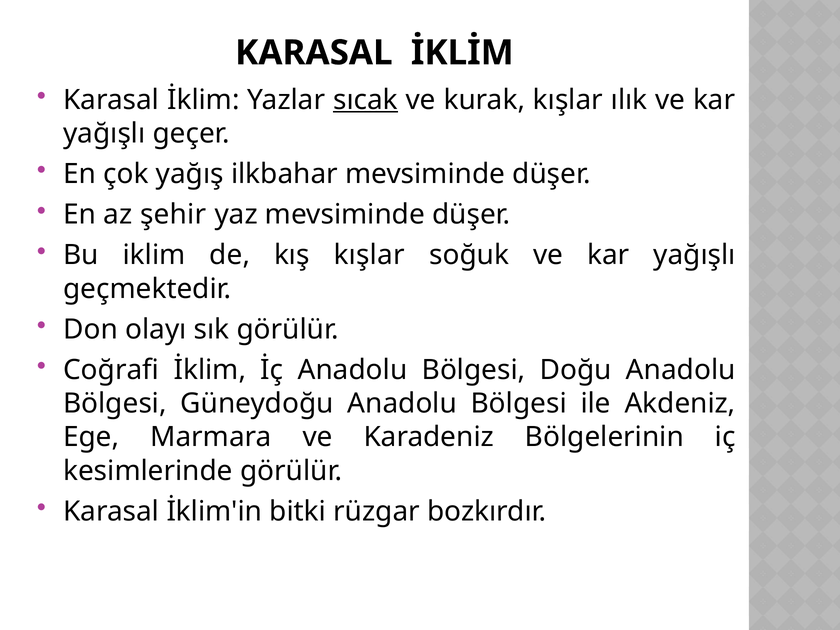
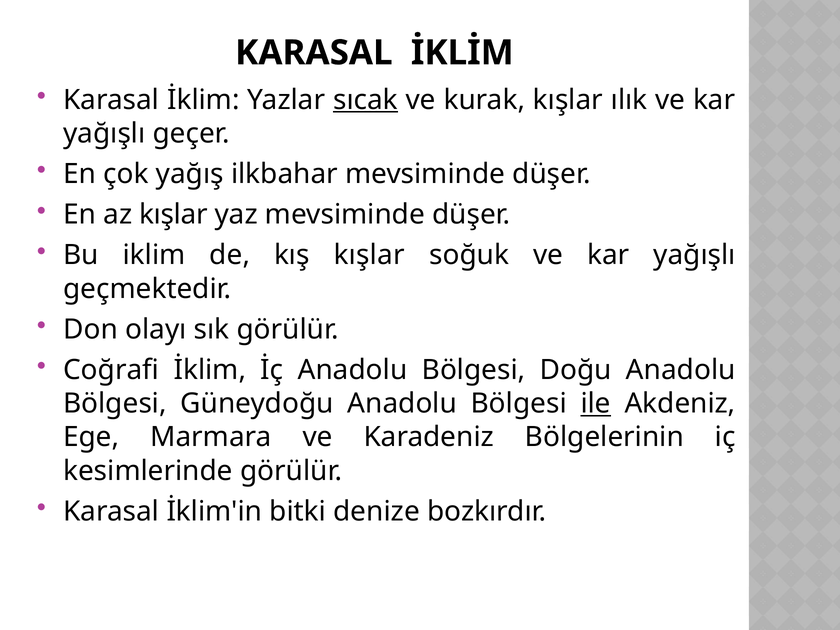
az şehir: şehir -> kışlar
ile underline: none -> present
rüzgar: rüzgar -> denize
